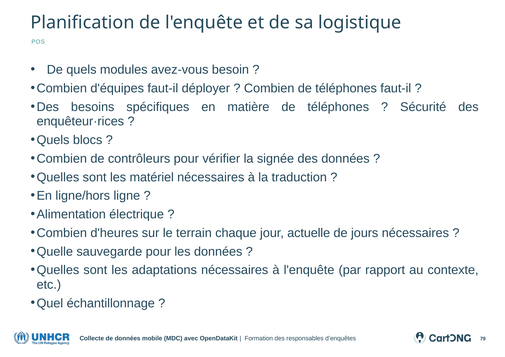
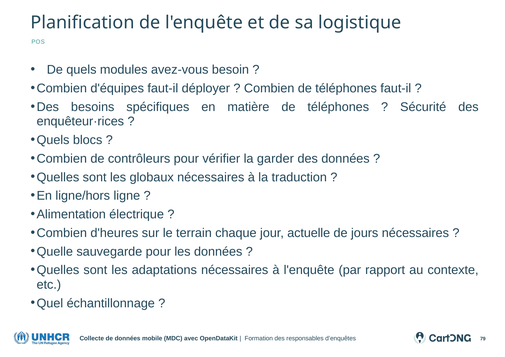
signée: signée -> garder
matériel: matériel -> globaux
